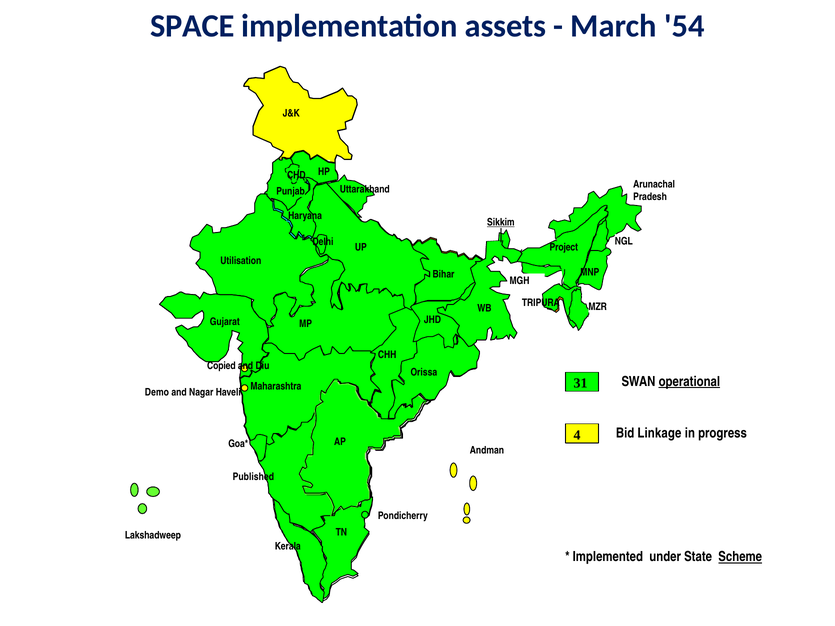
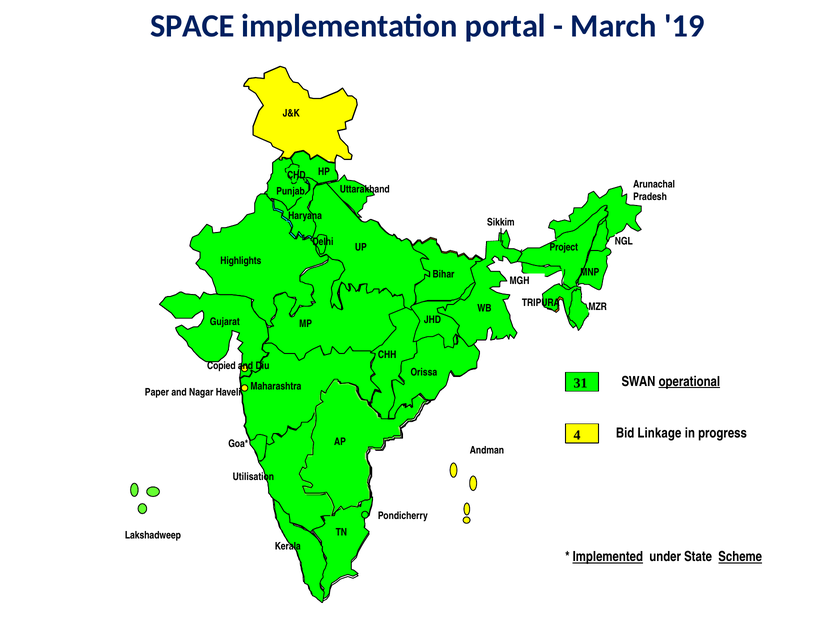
assets: assets -> portal
54: 54 -> 19
Sikkim underline: present -> none
Utilisation: Utilisation -> Highlights
Demo: Demo -> Paper
Published: Published -> Utilisation
Implemented underline: none -> present
